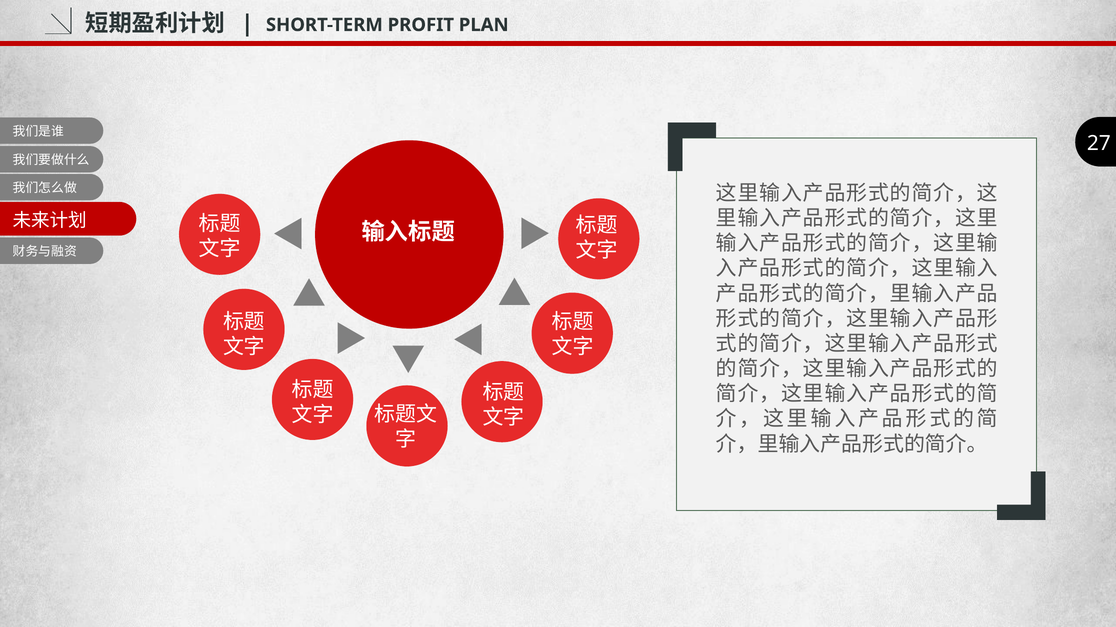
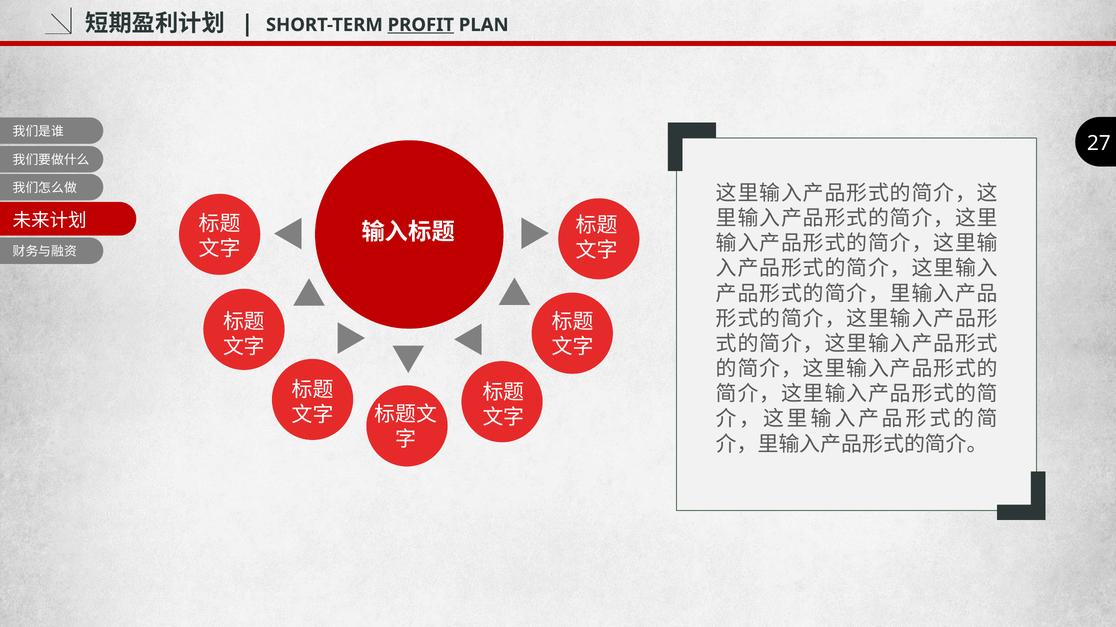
PROFIT underline: none -> present
